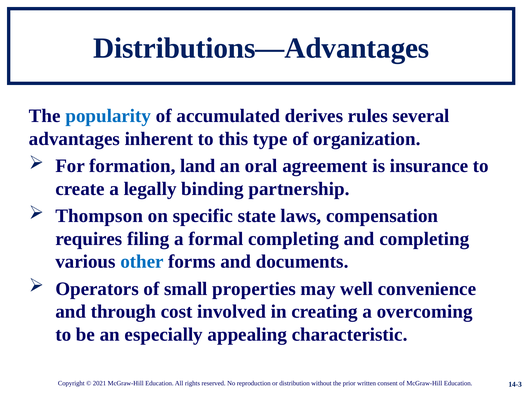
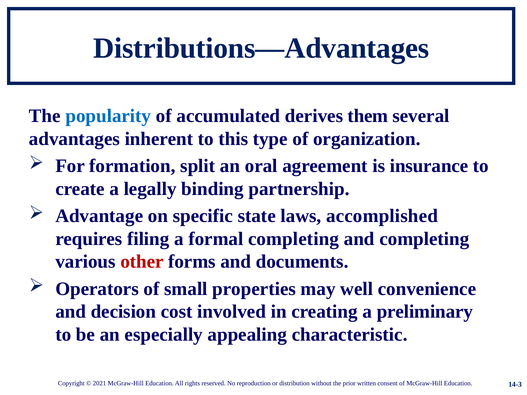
rules: rules -> them
land: land -> split
Thompson: Thompson -> Advantage
compensation: compensation -> accomplished
other colour: blue -> red
through: through -> decision
overcoming: overcoming -> preliminary
